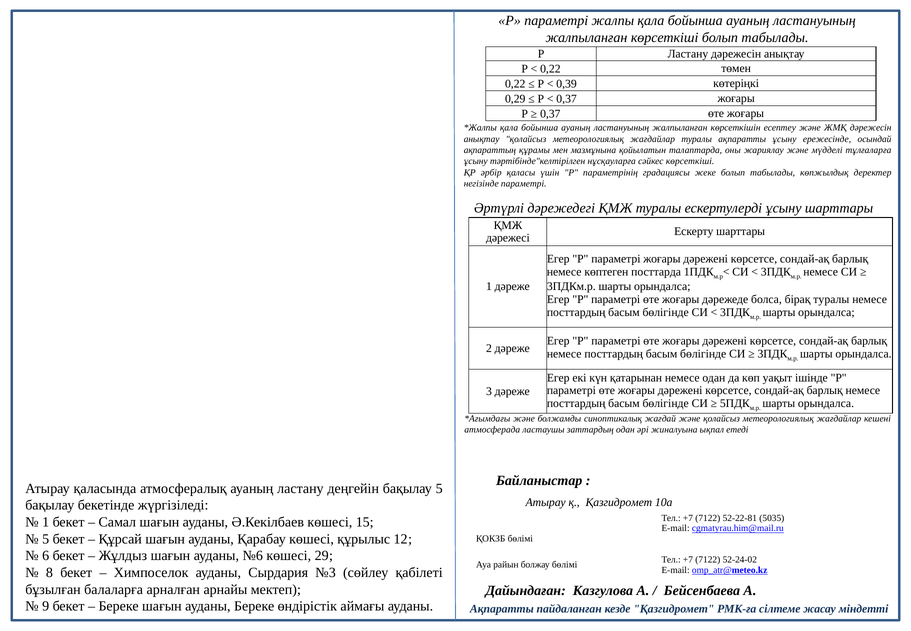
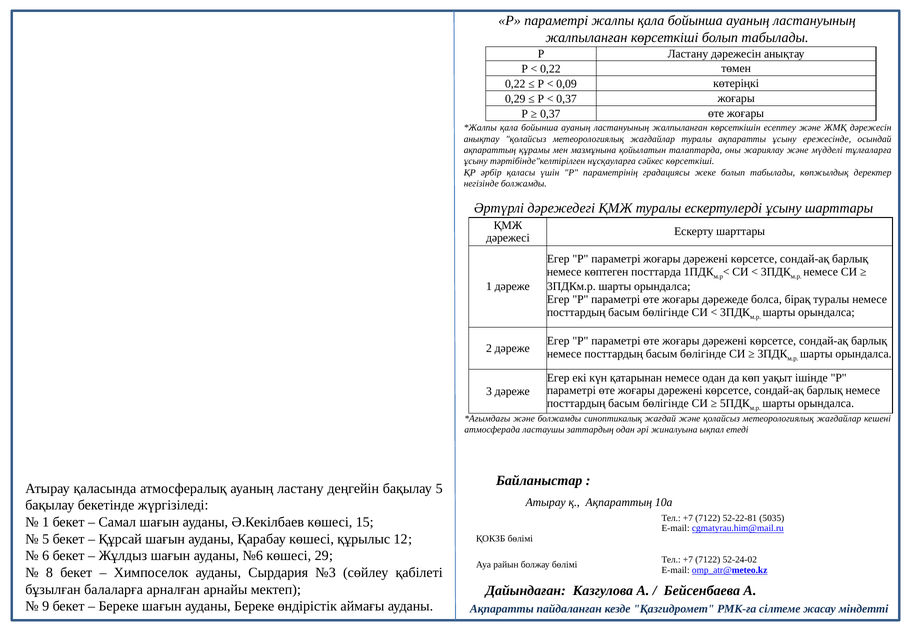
0,39: 0,39 -> 0,09
негізінде параметрі: параметрі -> болжамды
қ Қазгидромет: Қазгидромет -> Ақпараттың
